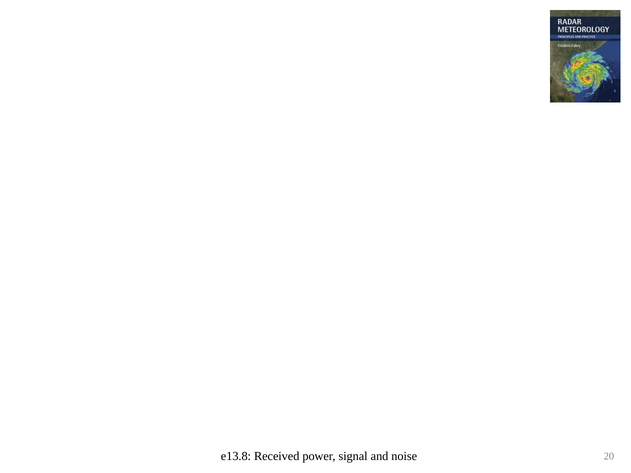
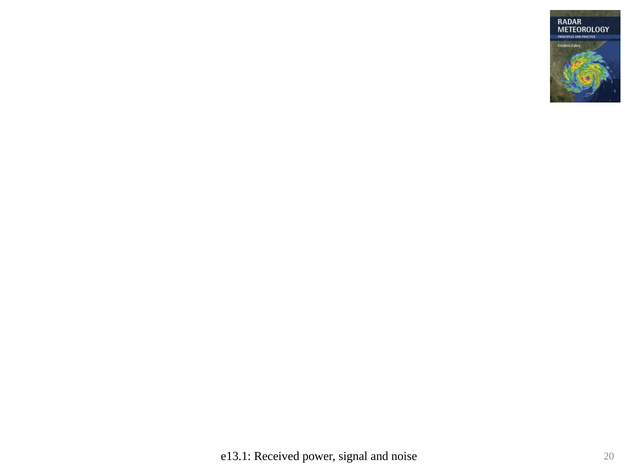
e13.8: e13.8 -> e13.1
